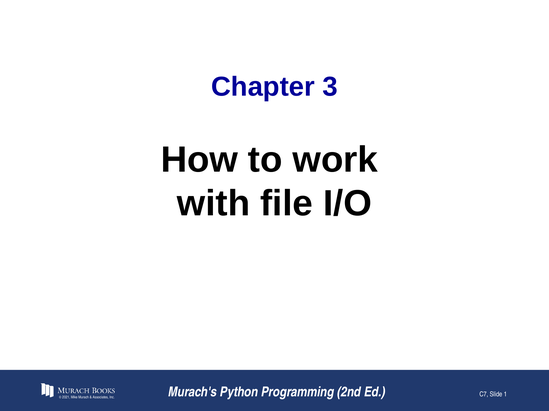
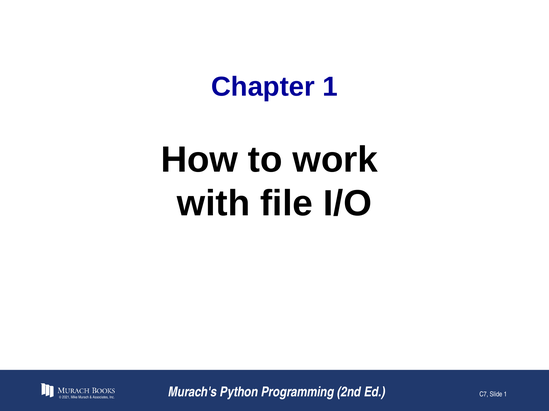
Chapter 3: 3 -> 1
